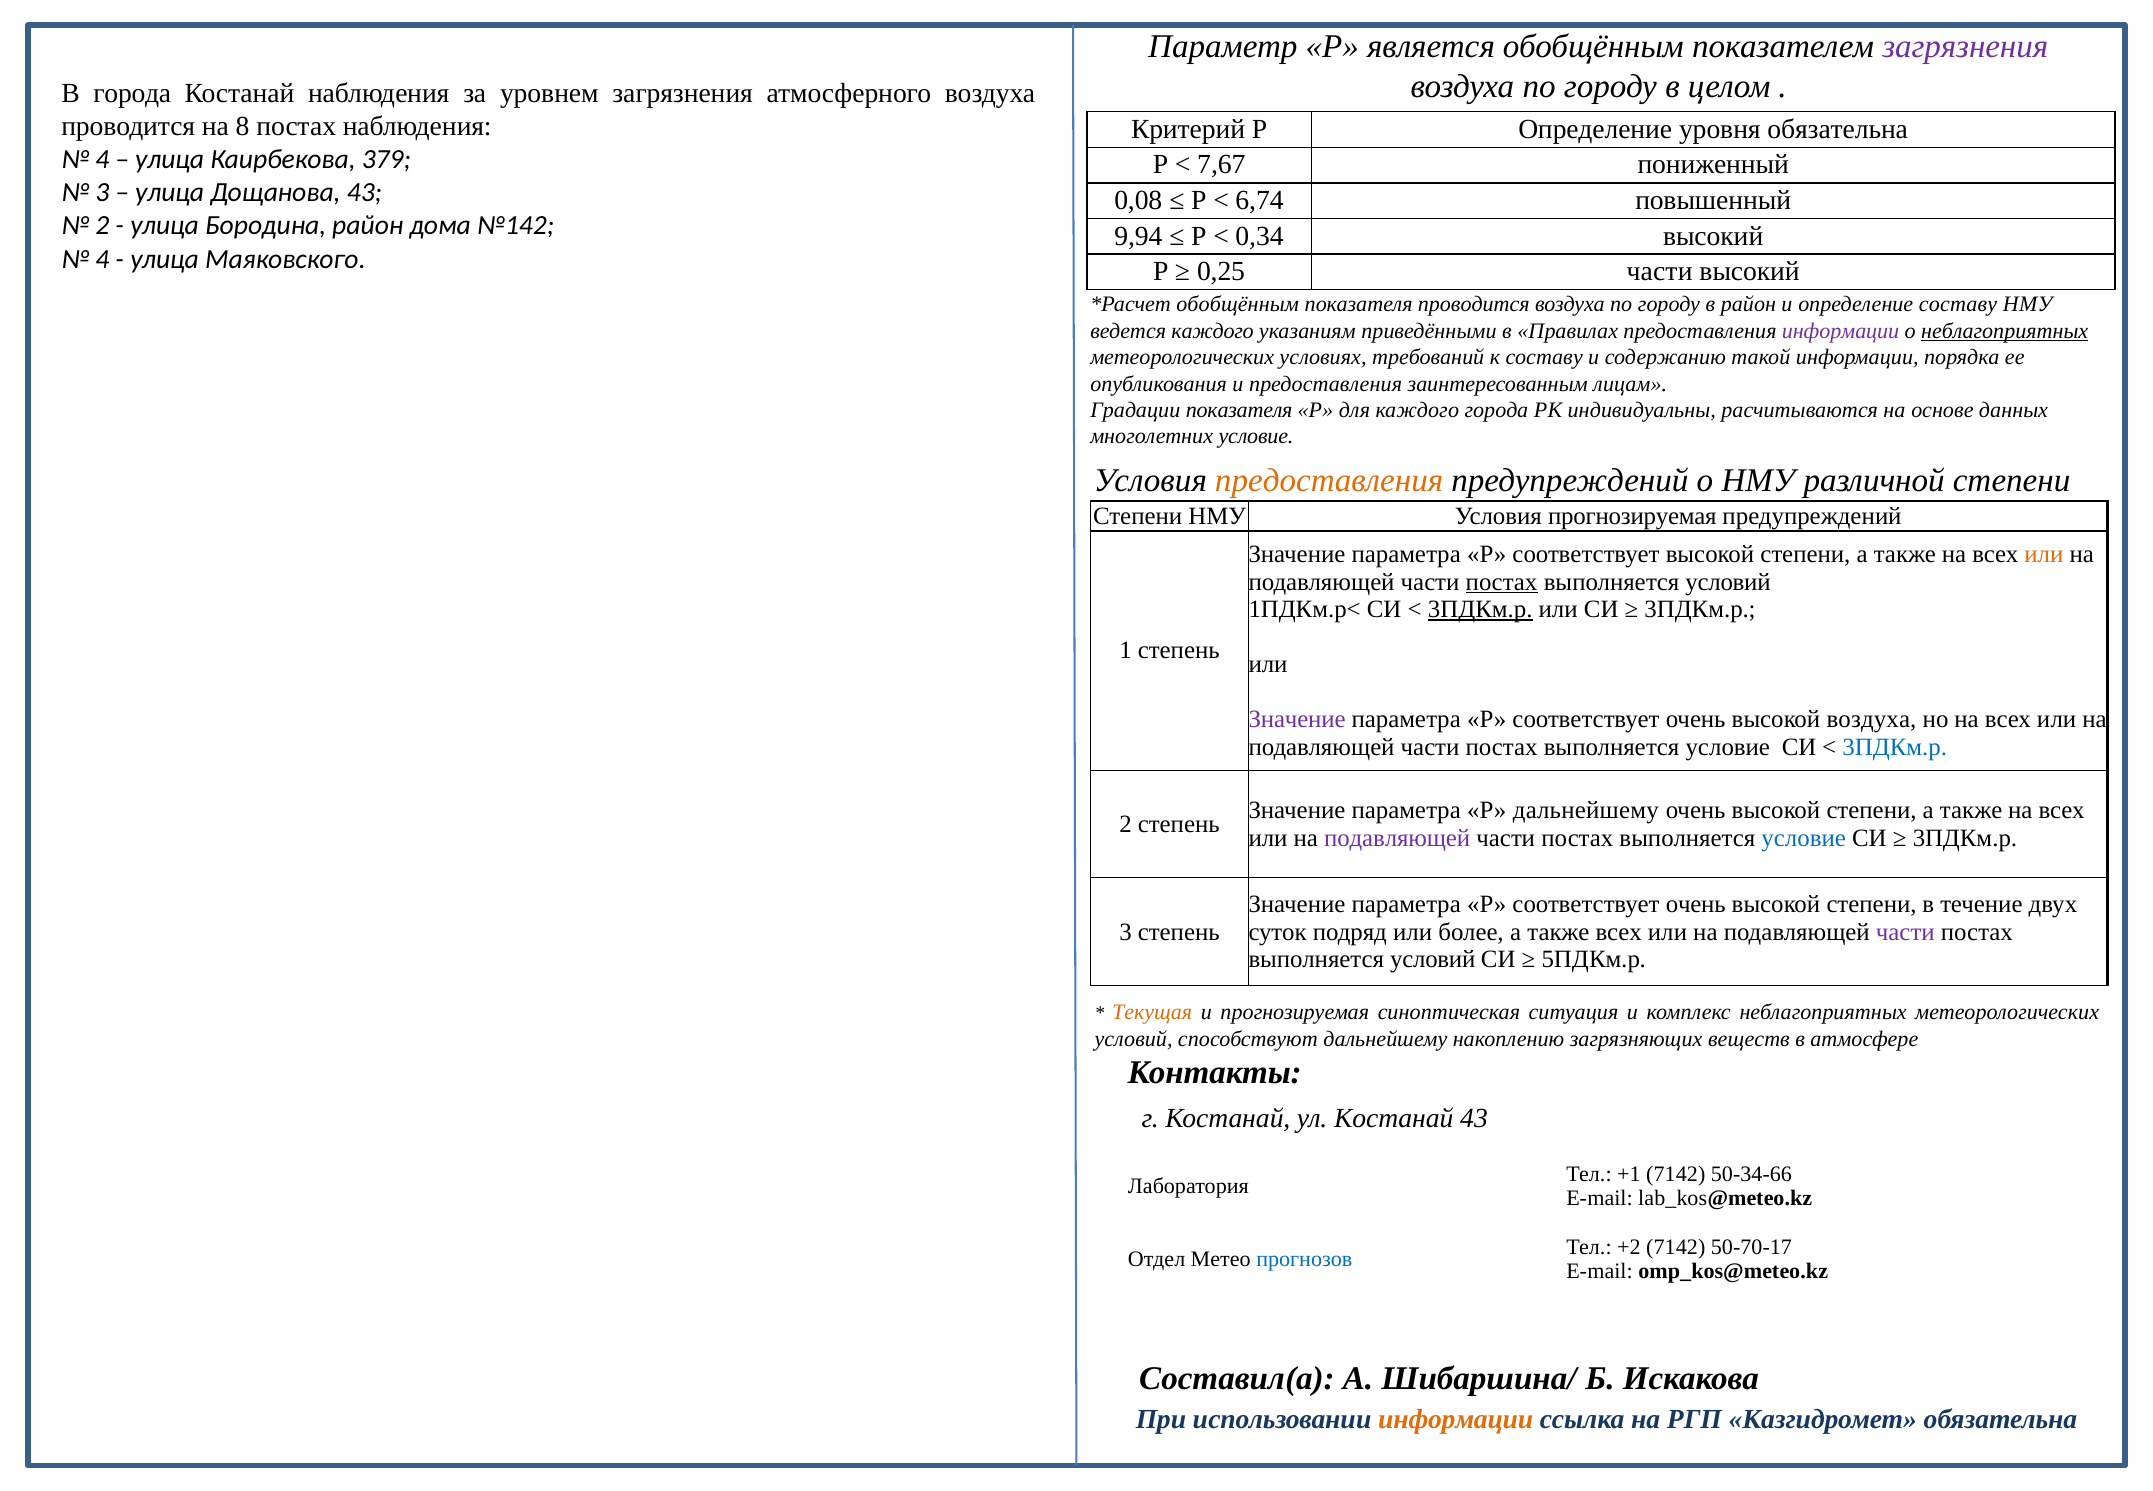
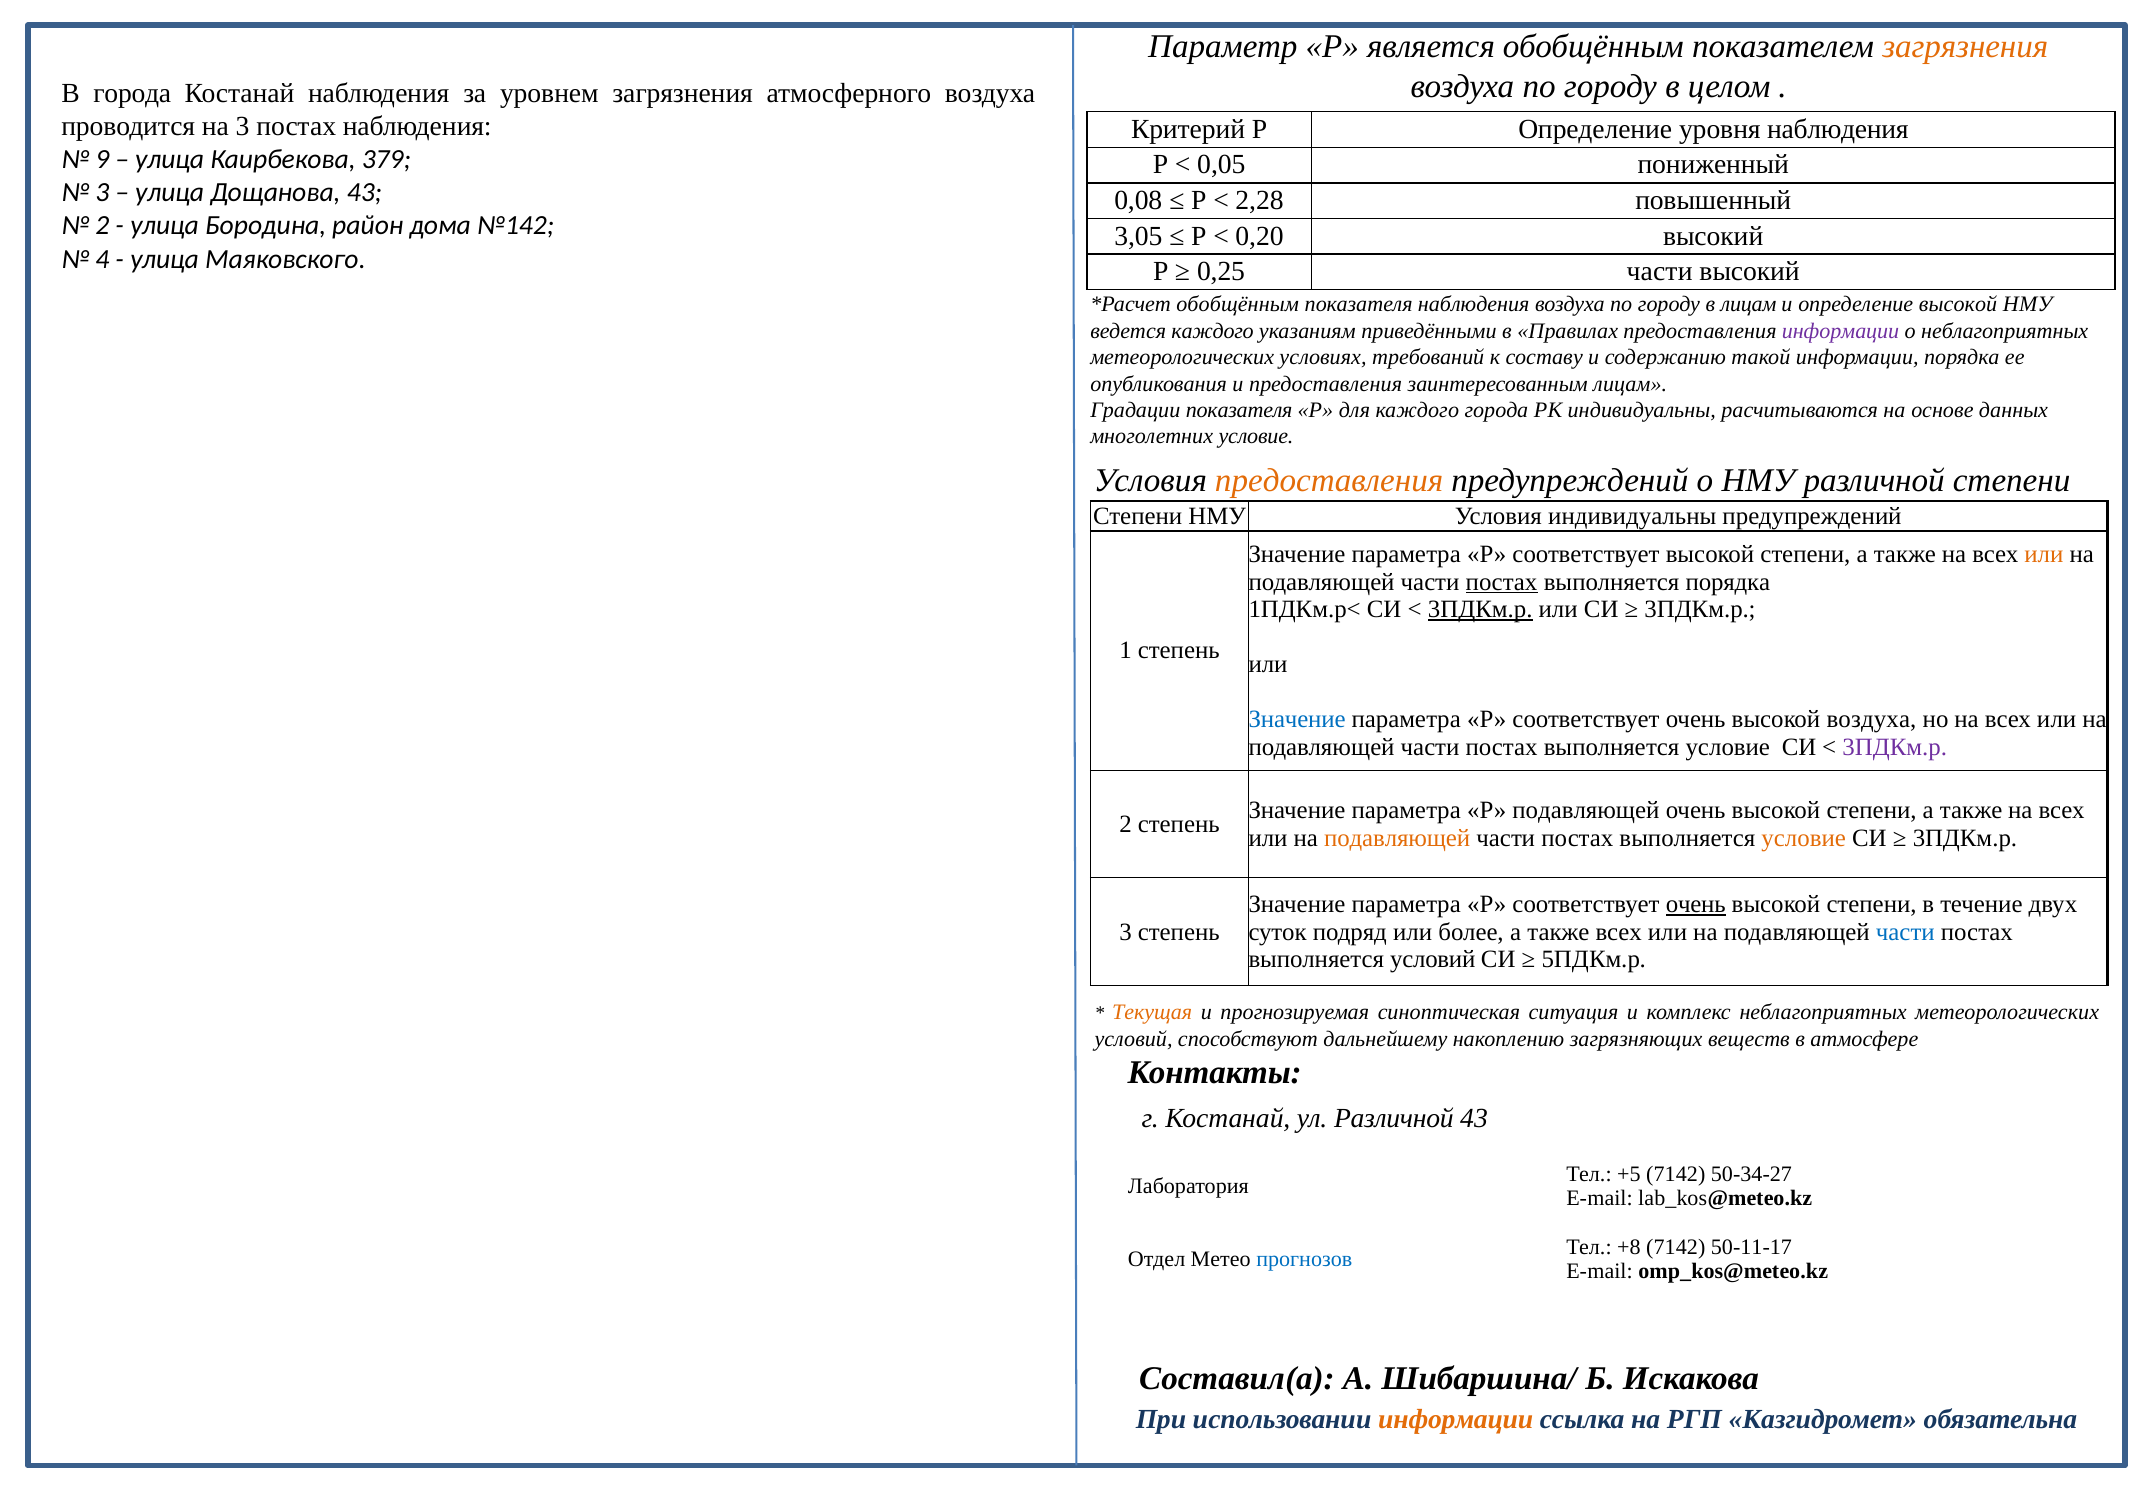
загрязнения at (1965, 46) colour: purple -> orange
на 8: 8 -> 3
уровня обязательна: обязательна -> наблюдения
4 at (102, 159): 4 -> 9
7,67: 7,67 -> 0,05
6,74: 6,74 -> 2,28
9,94: 9,94 -> 3,05
0,34: 0,34 -> 0,20
показателя проводится: проводится -> наблюдения
в район: район -> лицам
определение составу: составу -> высокой
неблагоприятных at (2005, 331) underline: present -> none
Условия прогнозируемая: прогнозируемая -> индивидуальны
условий at (1728, 582): условий -> порядка
Значение at (1297, 719) colour: purple -> blue
3ПДКм.р at (1895, 747) colour: blue -> purple
Р дальнейшему: дальнейшему -> подавляющей
подавляющей at (1397, 838) colour: purple -> orange
условие at (1804, 838) colour: blue -> orange
очень at (1696, 904) underline: none -> present
части at (1905, 932) colour: purple -> blue
ул Костанай: Костанай -> Различной
+1: +1 -> +5
50-34-66: 50-34-66 -> 50-34-27
+2: +2 -> +8
50-70-17: 50-70-17 -> 50-11-17
